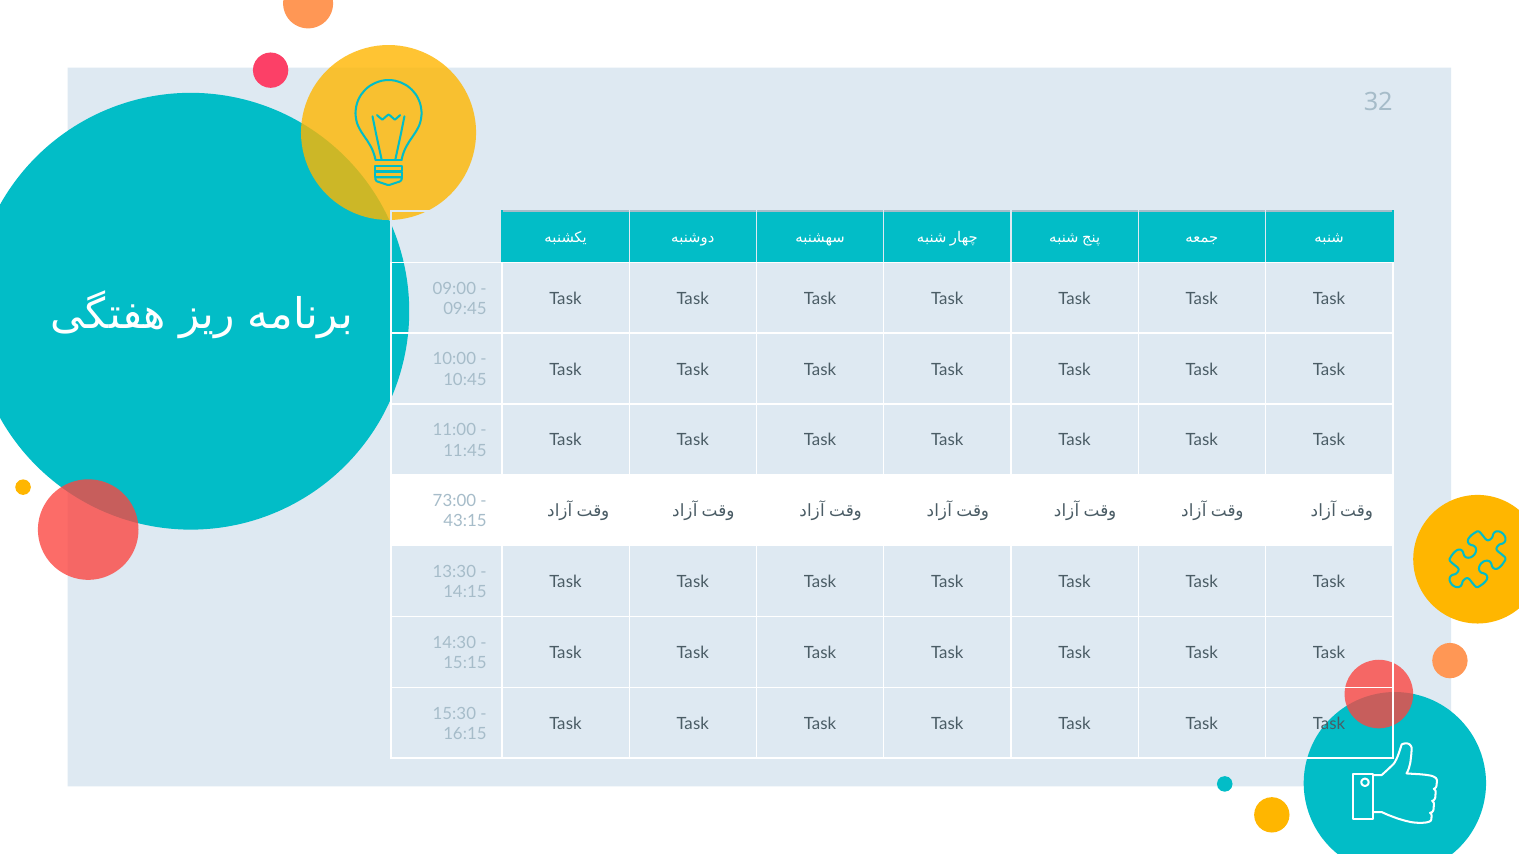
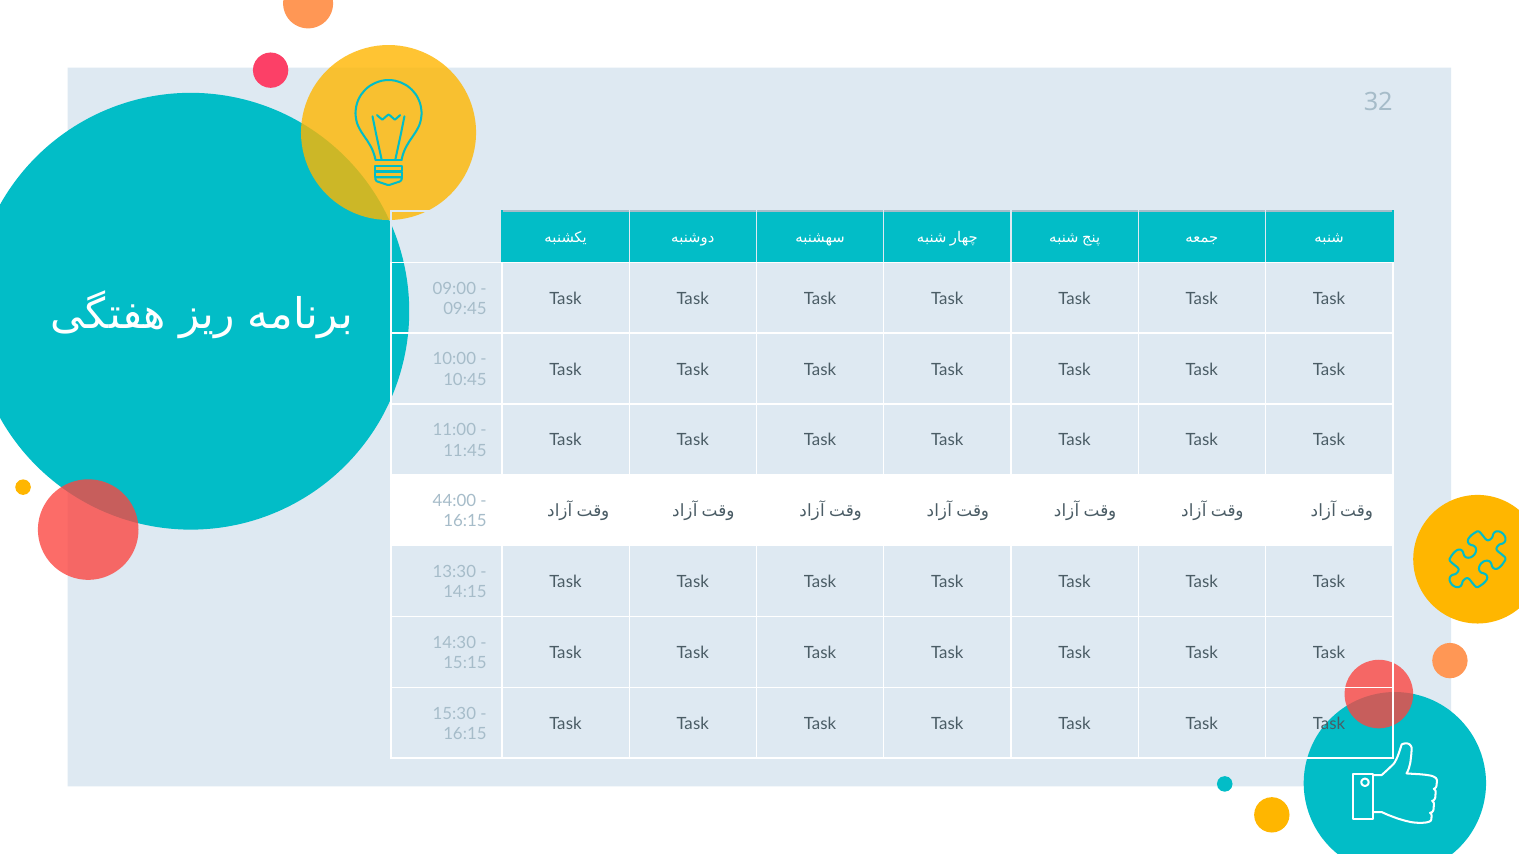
73:00: 73:00 -> 44:00
43:15 at (465, 522): 43:15 -> 16:15
